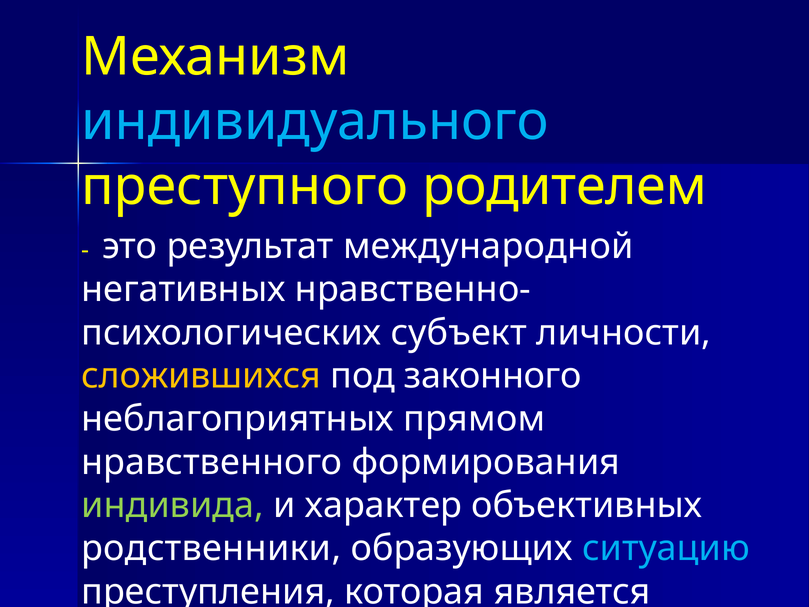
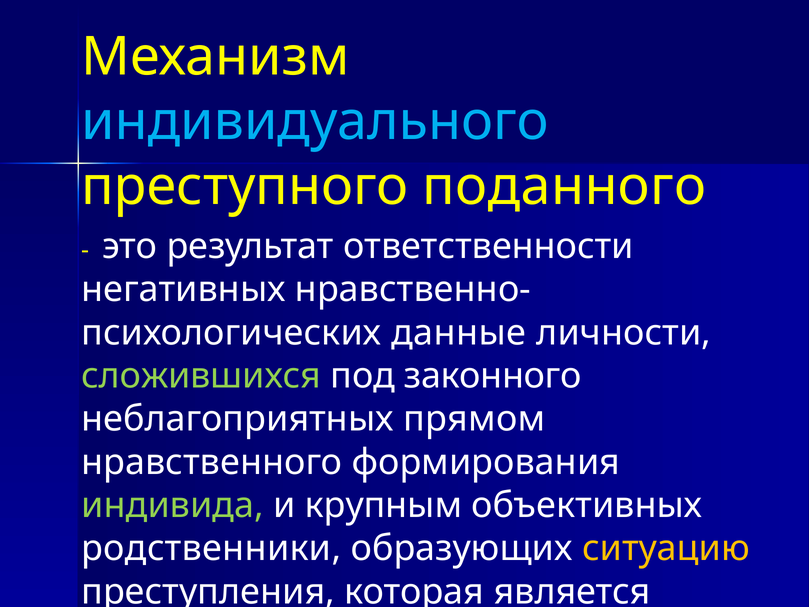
родителем: родителем -> поданного
международной: международной -> ответственности
субъект: субъект -> данные
сложившихся colour: yellow -> light green
характер: характер -> крупным
ситуацию colour: light blue -> yellow
